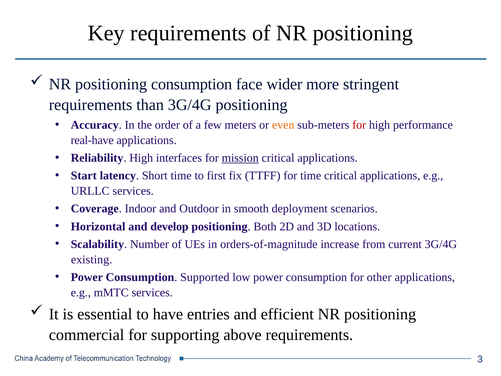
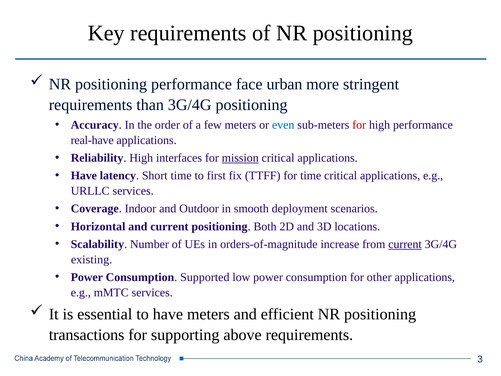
positioning consumption: consumption -> performance
wider: wider -> urban
even colour: orange -> blue
Start at (84, 176): Start -> Have
and develop: develop -> current
current at (405, 244) underline: none -> present
have entries: entries -> meters
commercial: commercial -> transactions
